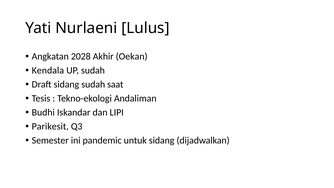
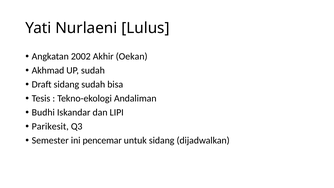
2028: 2028 -> 2002
Kendala: Kendala -> Akhmad
saat: saat -> bisa
pandemic: pandemic -> pencemar
